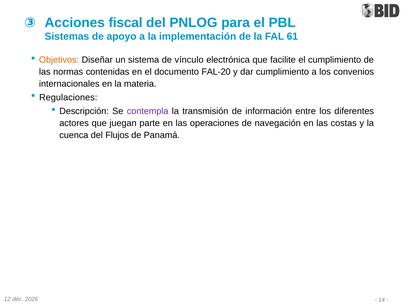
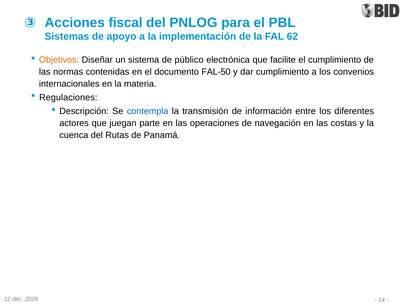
61: 61 -> 62
vínculo: vínculo -> público
FAL-20: FAL-20 -> FAL-50
contempla colour: purple -> blue
Flujos: Flujos -> Rutas
